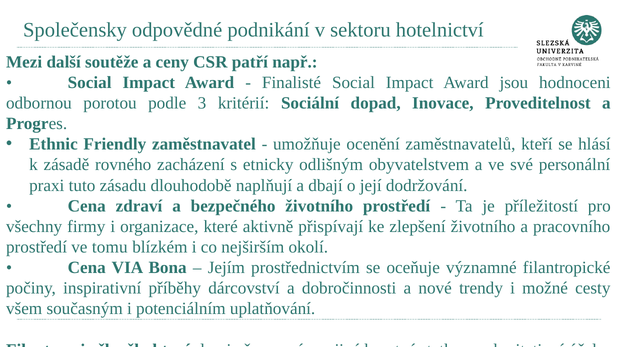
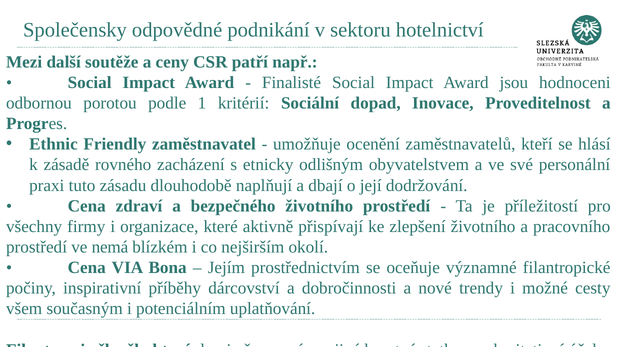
3: 3 -> 1
tomu: tomu -> nemá
